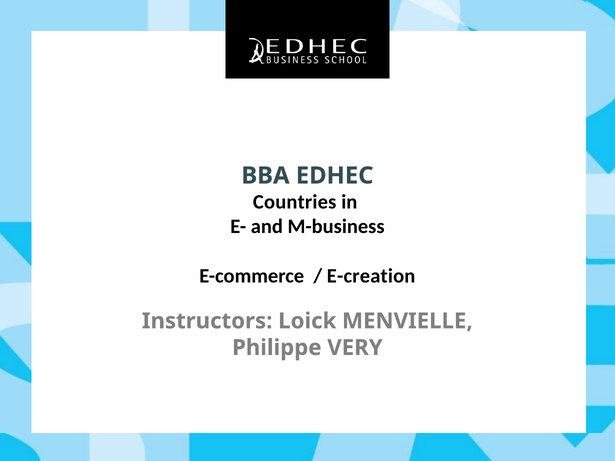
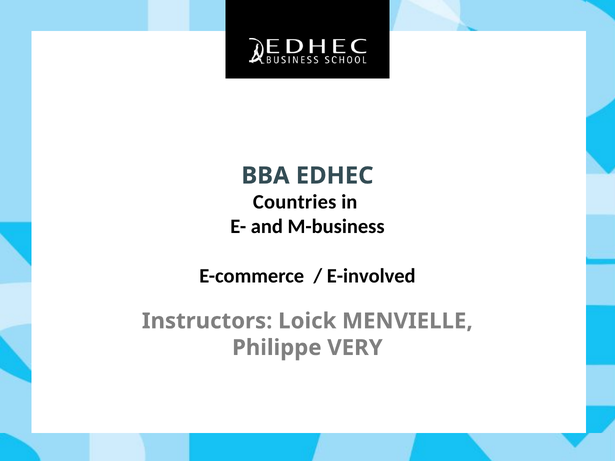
E-creation: E-creation -> E-involved
